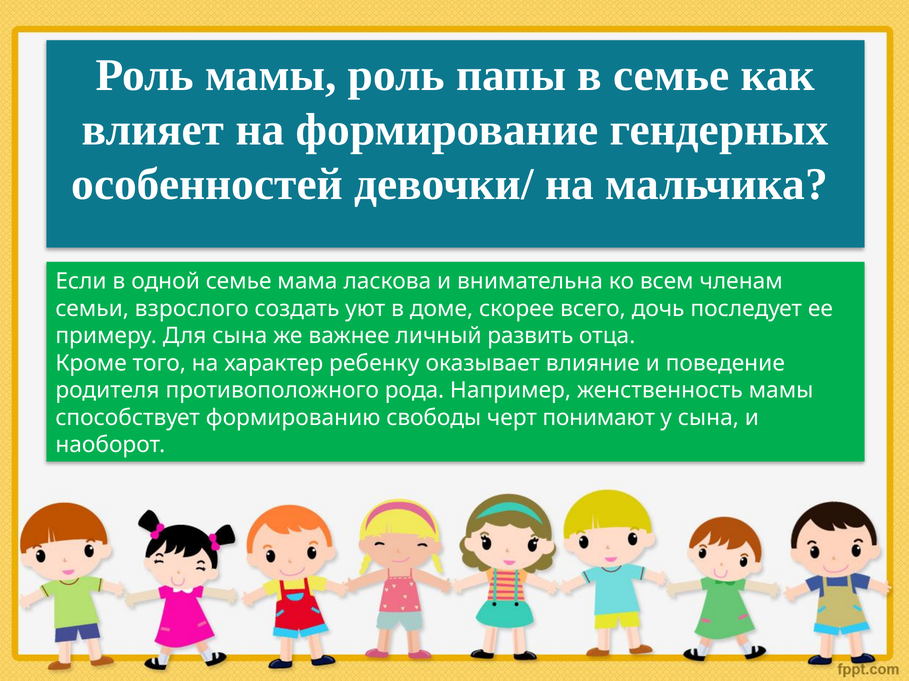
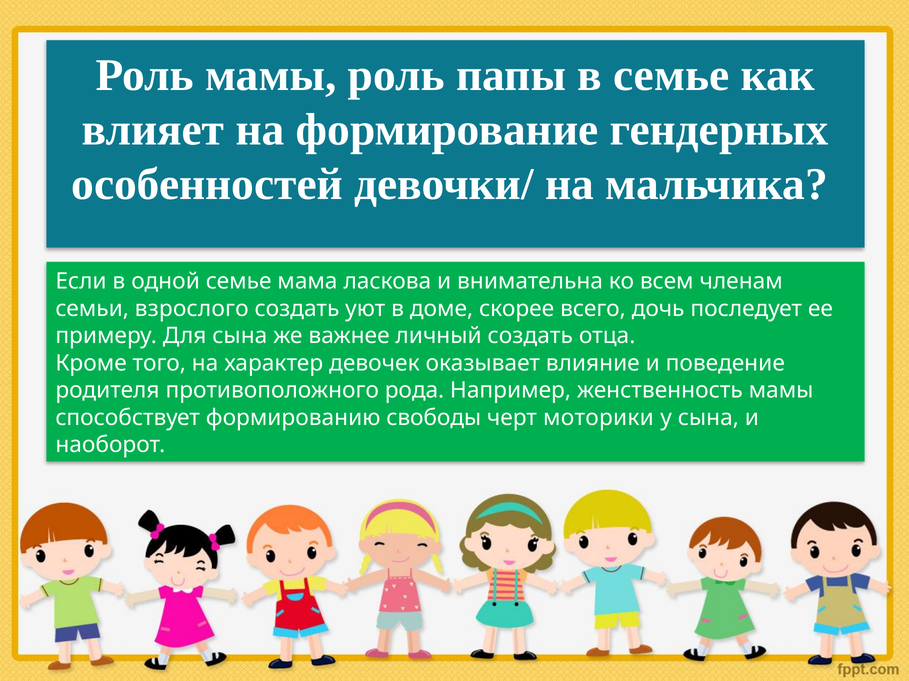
личный развить: развить -> создать
ребенку: ребенку -> девочек
понимают: понимают -> моторики
